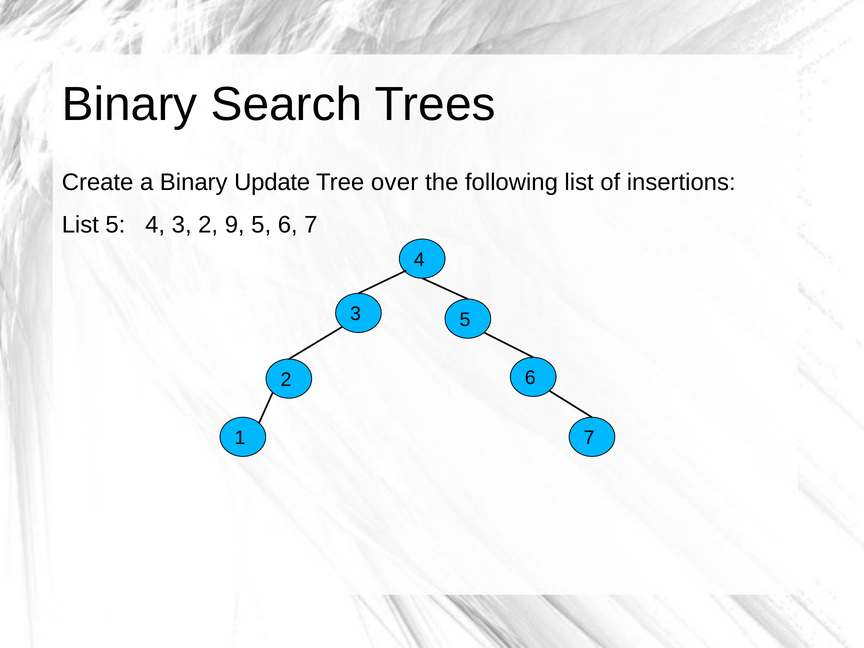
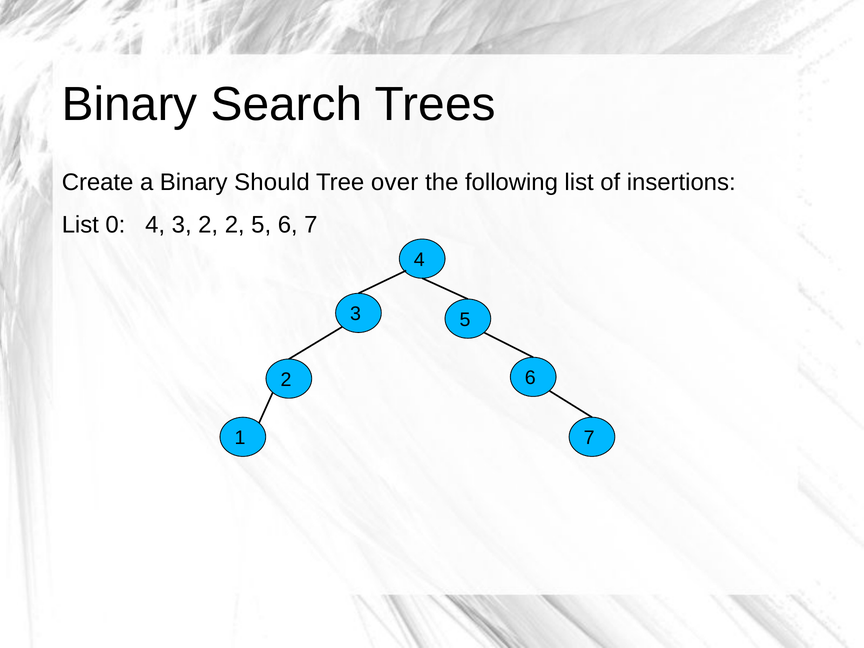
Update: Update -> Should
List 5: 5 -> 0
2 9: 9 -> 2
